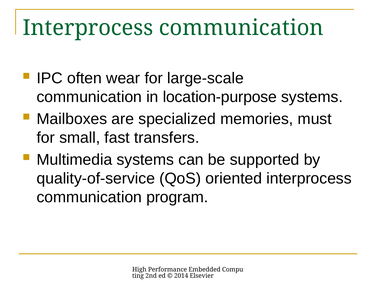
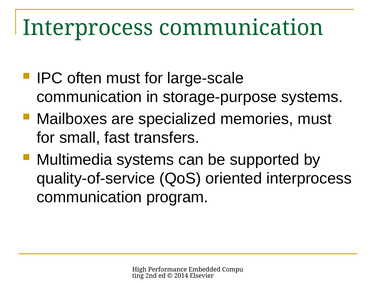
often wear: wear -> must
location-purpose: location-purpose -> storage-purpose
